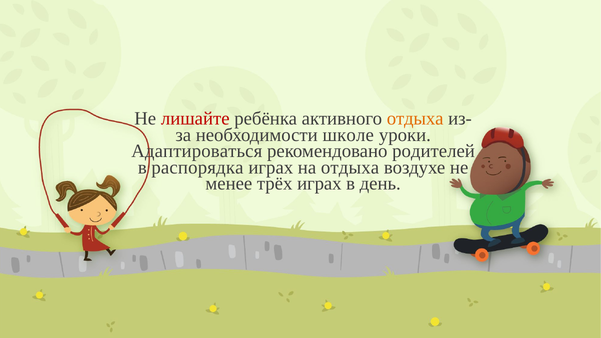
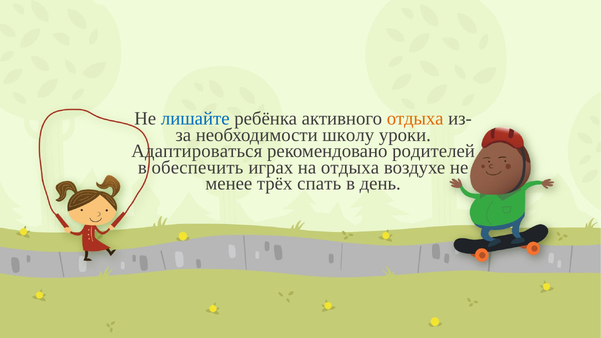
лишайте colour: red -> blue
школе: школе -> школу
распорядка: распорядка -> обеспечить
трёх играх: играх -> спать
